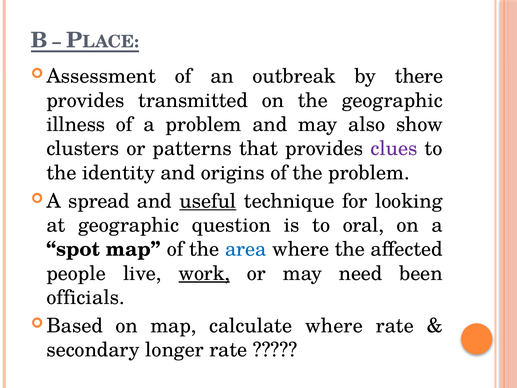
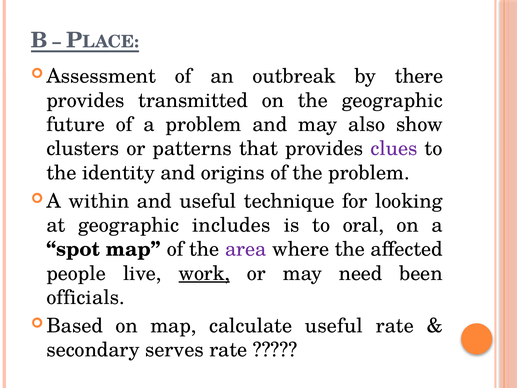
illness: illness -> future
spread: spread -> within
useful at (208, 201) underline: present -> none
question: question -> includes
area colour: blue -> purple
calculate where: where -> useful
longer: longer -> serves
